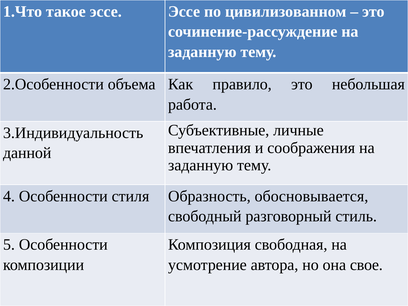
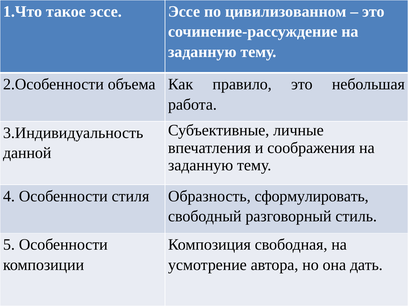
обосновывается: обосновывается -> сформулировать
свое: свое -> дать
